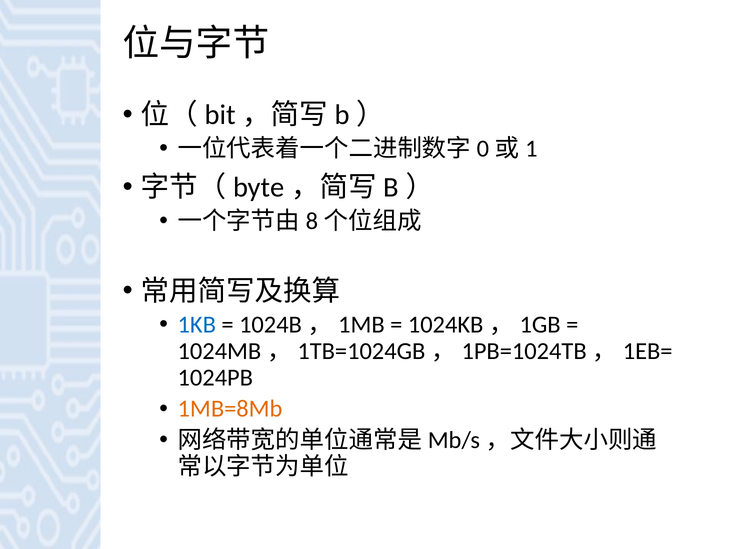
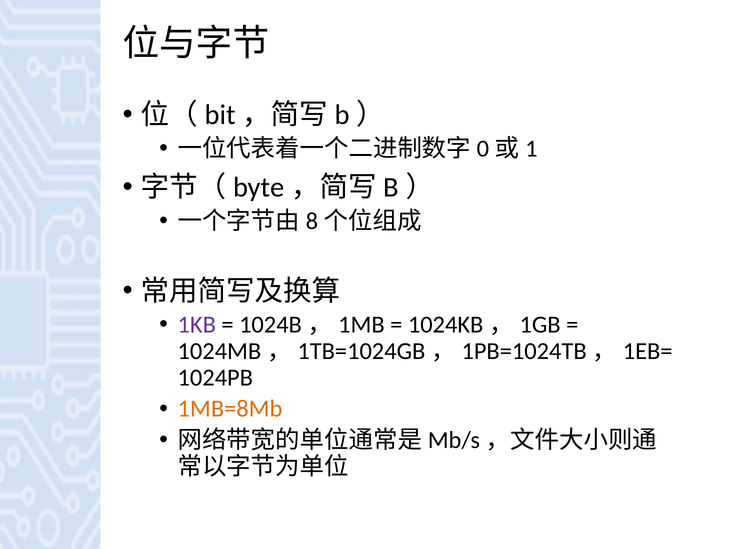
1KB colour: blue -> purple
